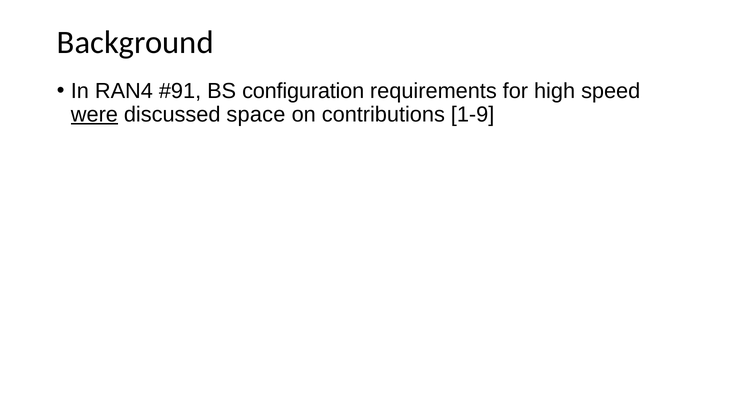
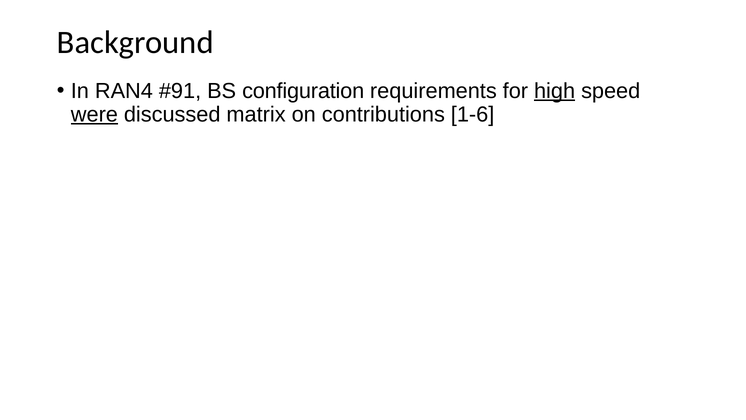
high underline: none -> present
space: space -> matrix
1-9: 1-9 -> 1-6
